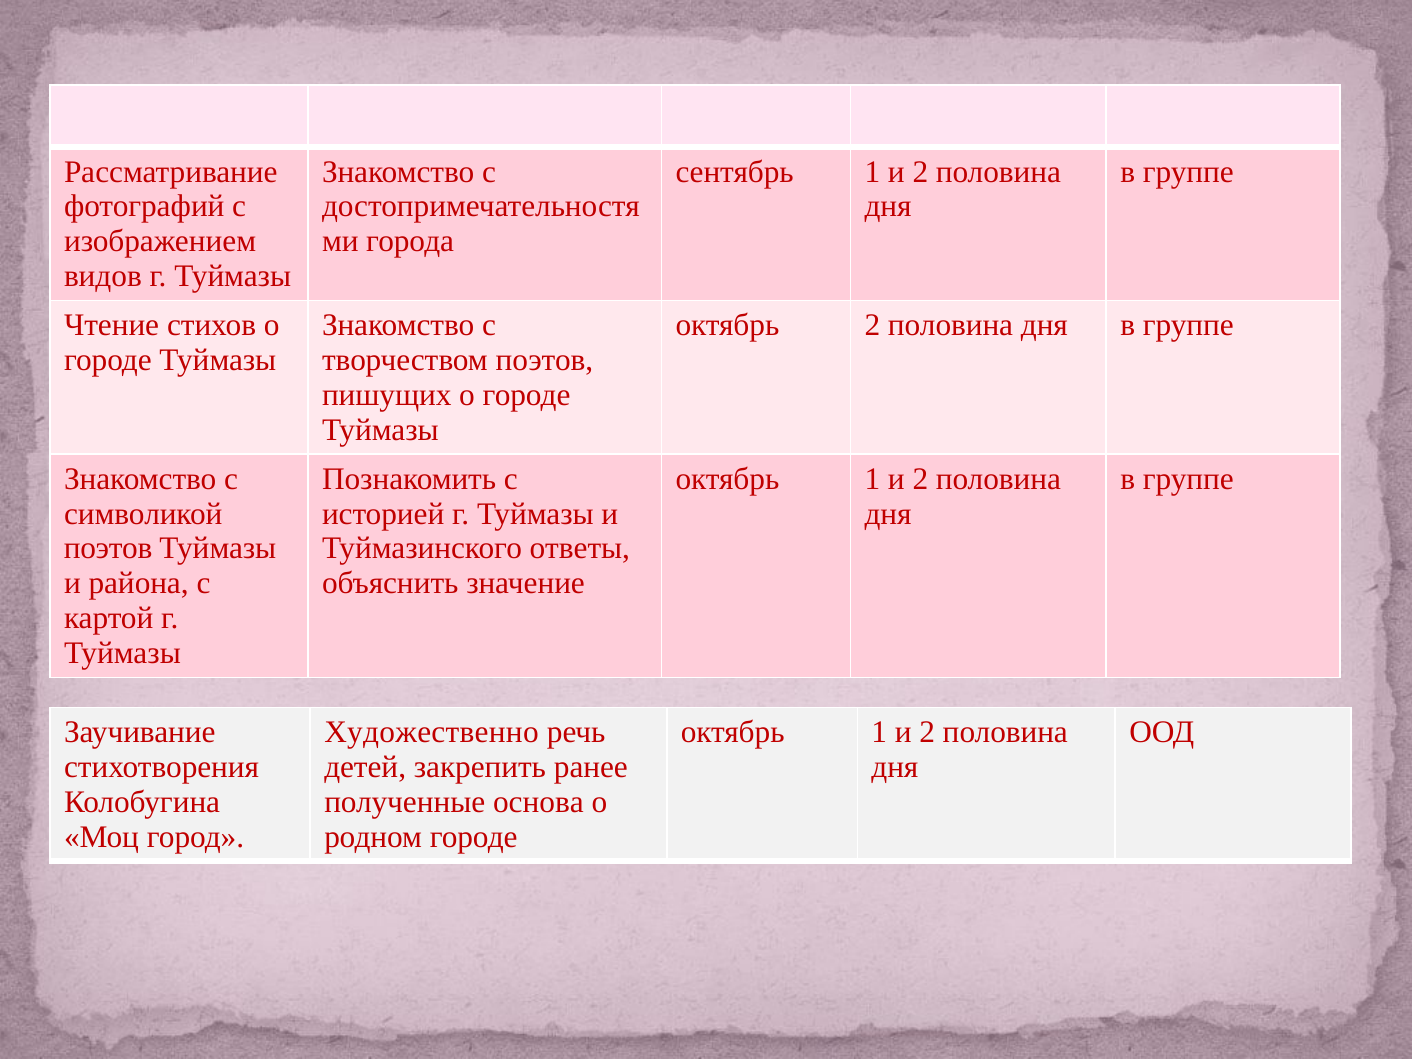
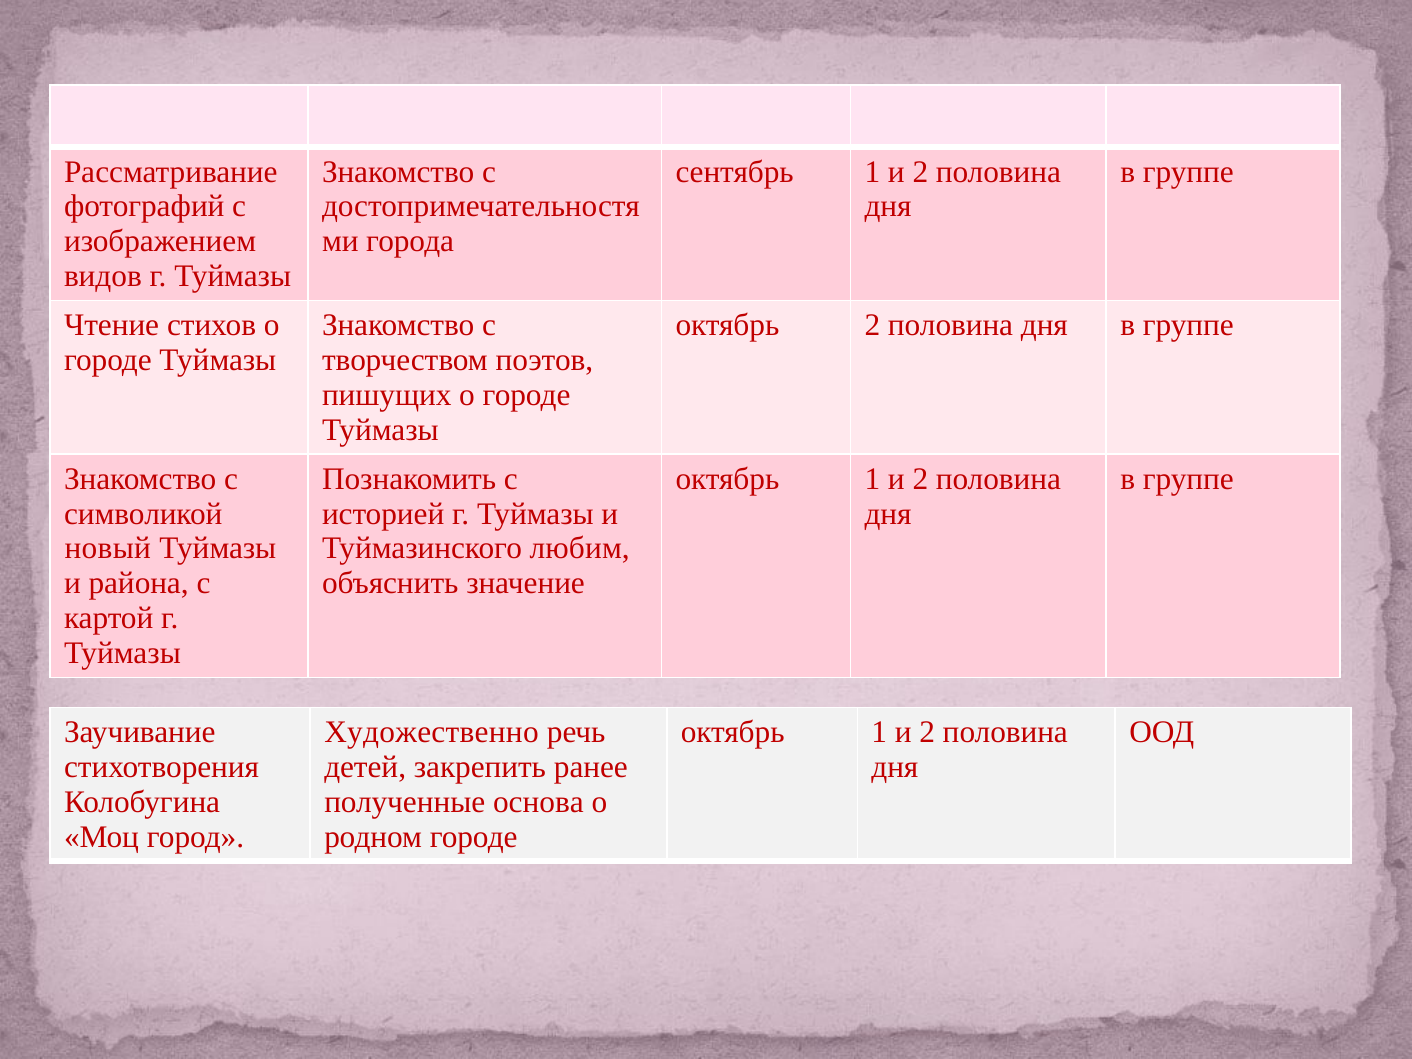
поэтов at (108, 549): поэтов -> новый
ответы: ответы -> любим
